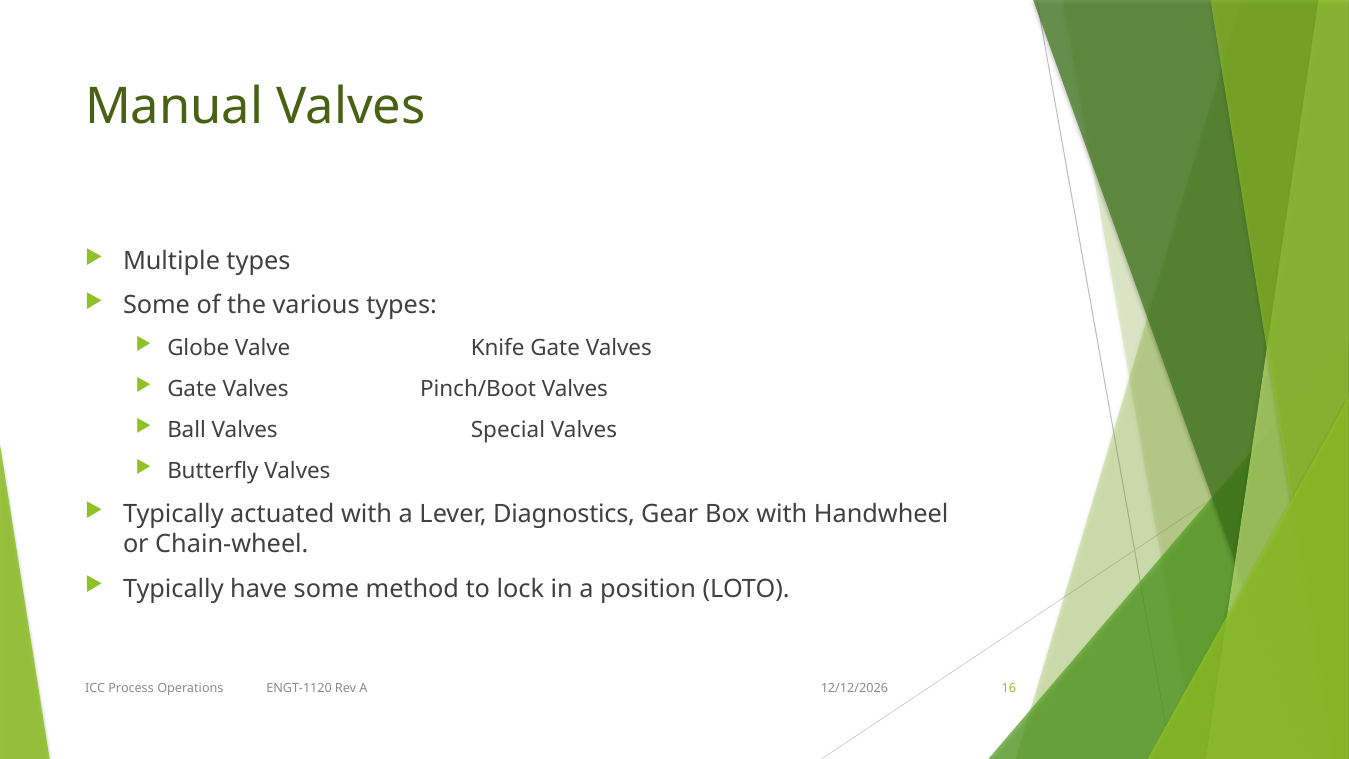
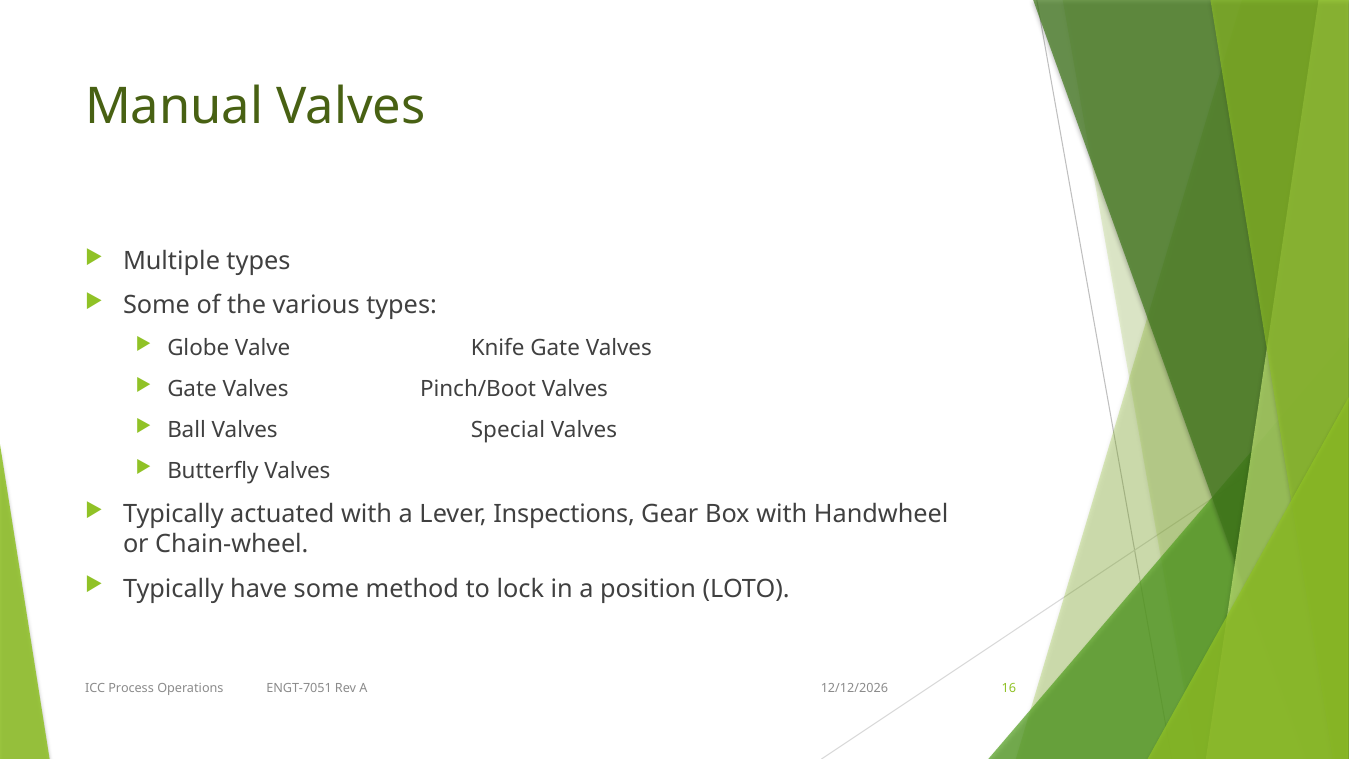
Diagnostics: Diagnostics -> Inspections
ENGT-1120: ENGT-1120 -> ENGT-7051
